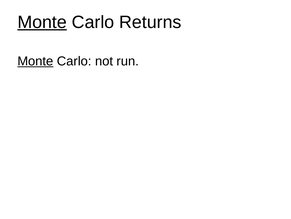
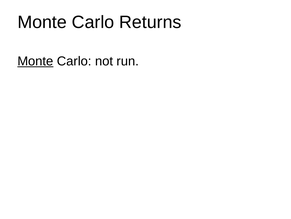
Monte at (42, 22) underline: present -> none
